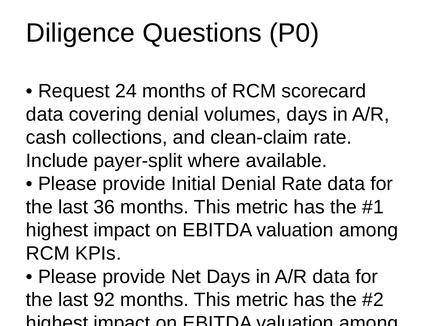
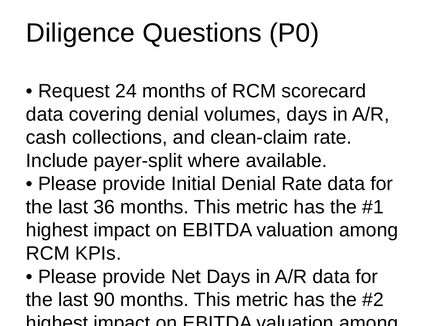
92: 92 -> 90
